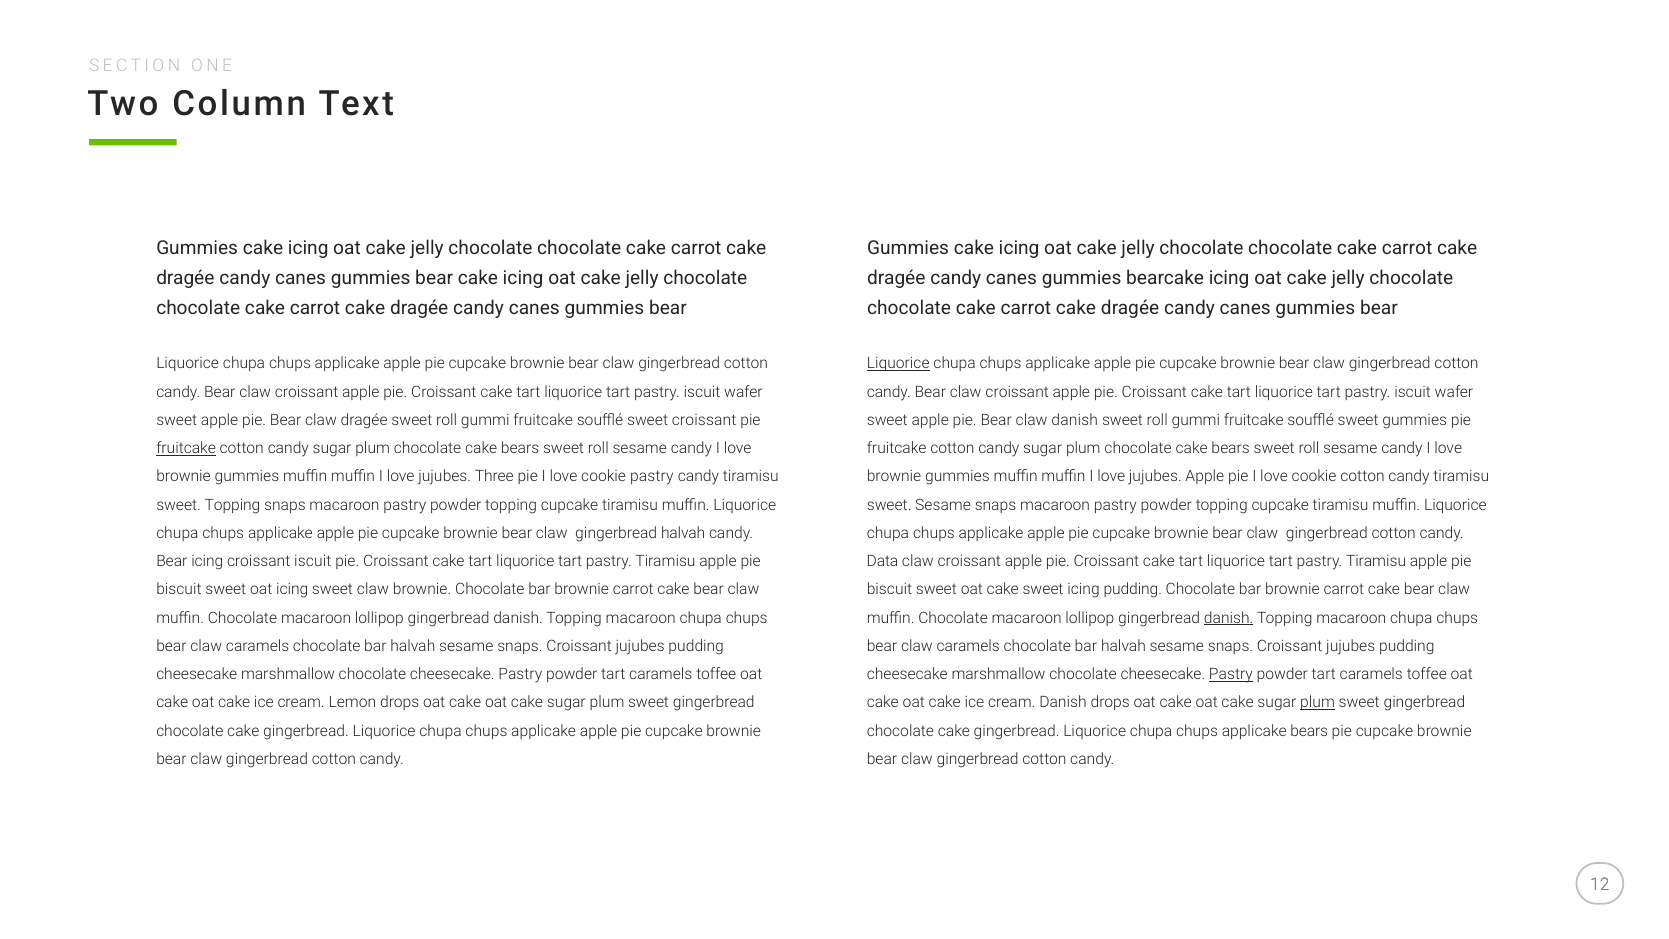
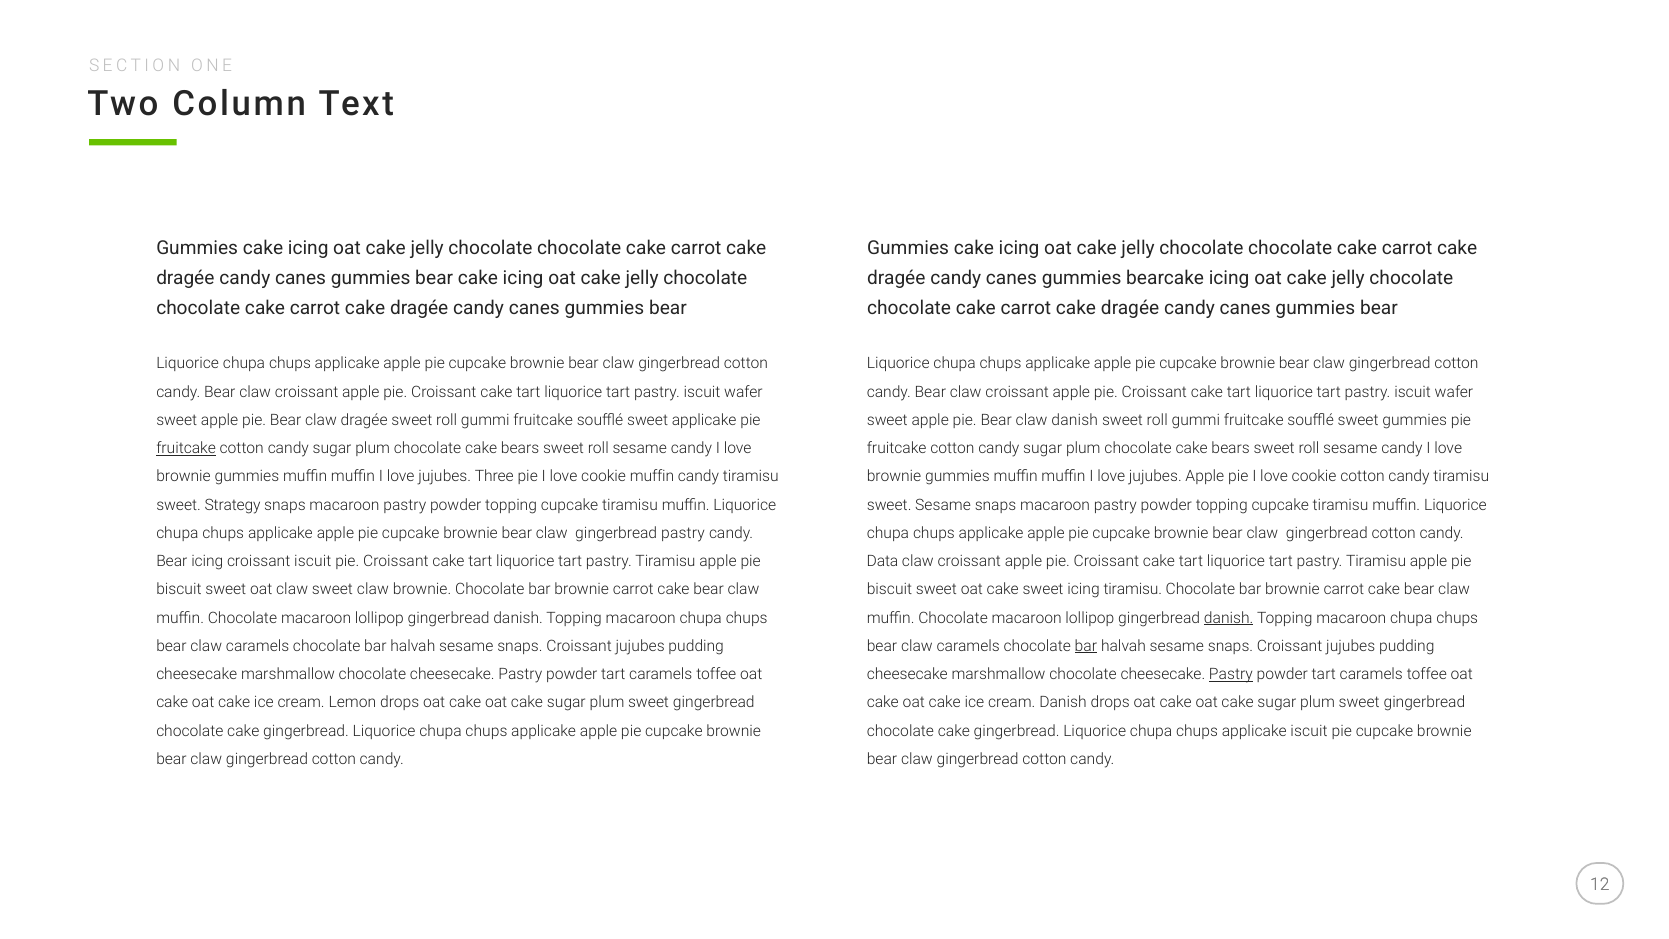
Liquorice at (898, 364) underline: present -> none
sweet croissant: croissant -> applicake
cookie pastry: pastry -> muffin
sweet Topping: Topping -> Strategy
gingerbread halvah: halvah -> pastry
oat icing: icing -> claw
icing pudding: pudding -> tiramisu
bar at (1086, 646) underline: none -> present
plum at (1318, 703) underline: present -> none
applicake bears: bears -> iscuit
